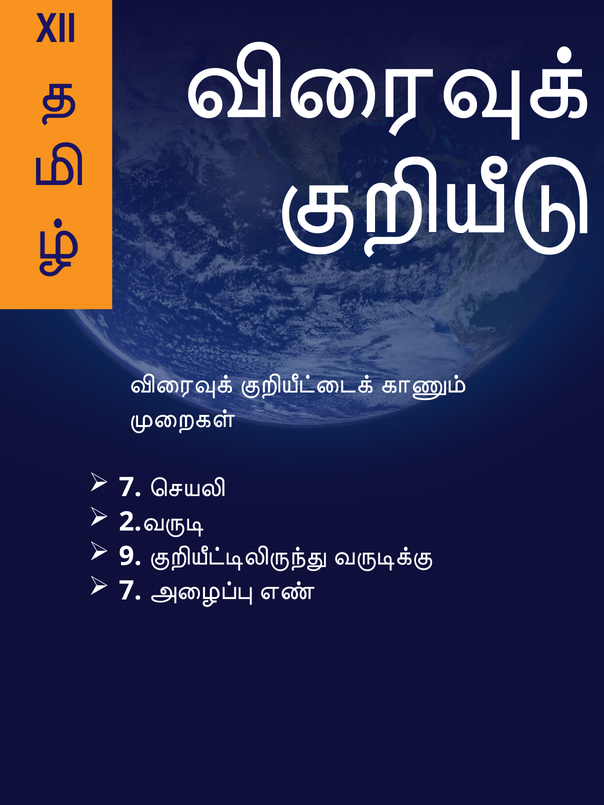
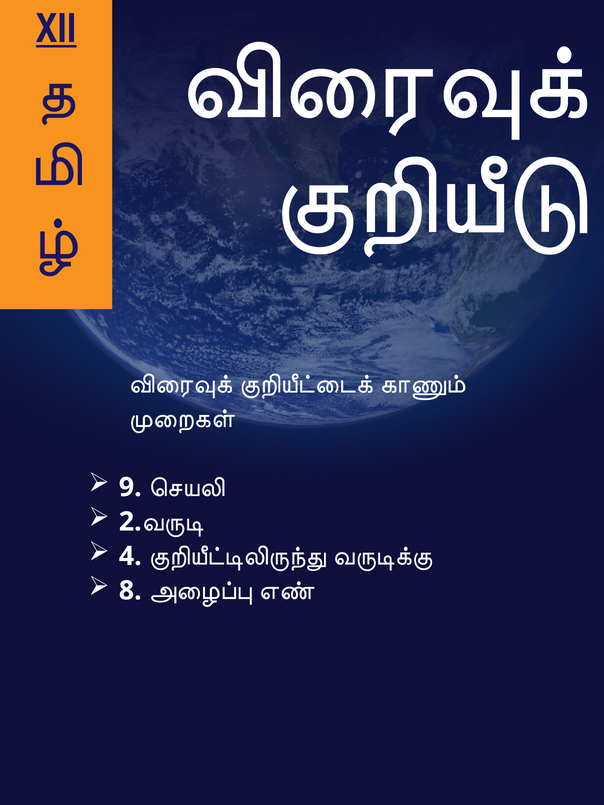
XII underline: none -> present
7 at (130, 487): 7 -> 9
9: 9 -> 4
7 at (130, 591): 7 -> 8
